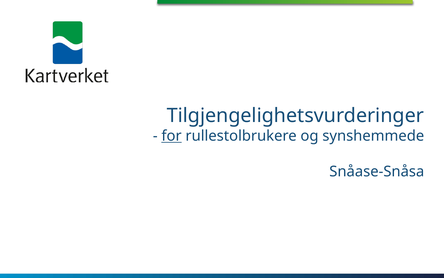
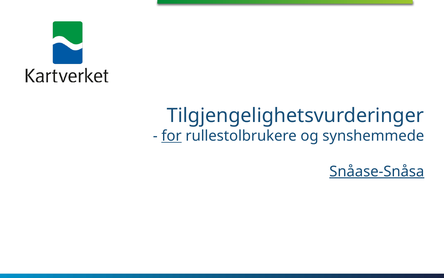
Snåase-Snåsa underline: none -> present
